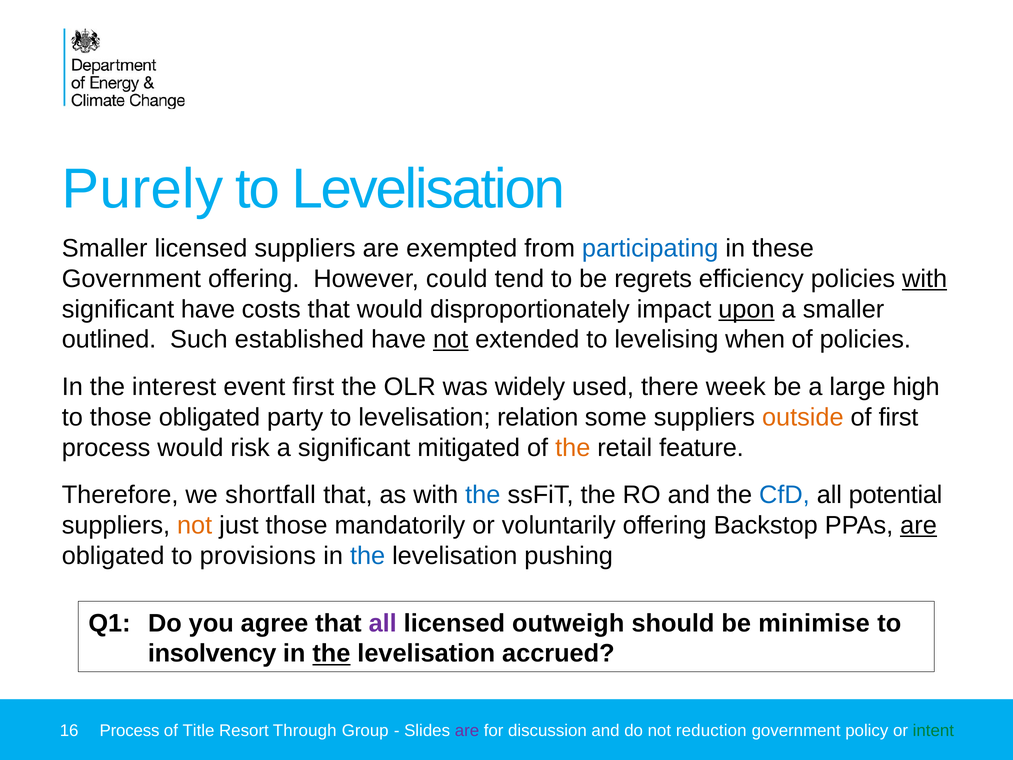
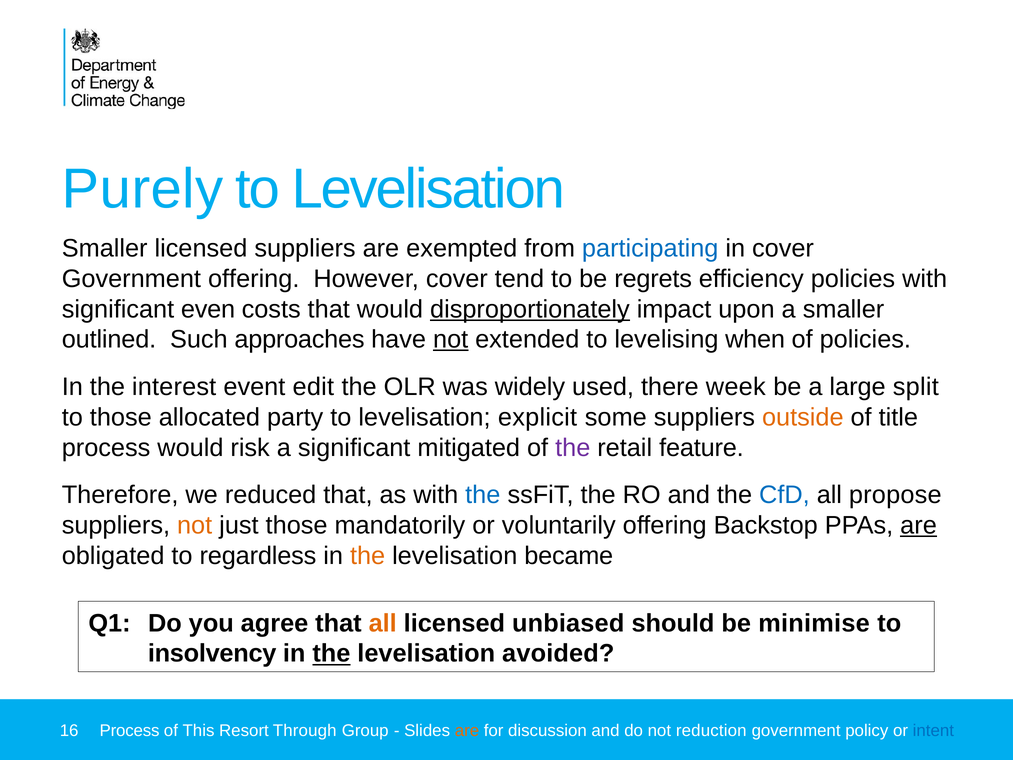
in these: these -> cover
However could: could -> cover
with at (925, 279) underline: present -> none
significant have: have -> even
disproportionately underline: none -> present
upon underline: present -> none
established: established -> approaches
event first: first -> edit
high: high -> split
those obligated: obligated -> allocated
relation: relation -> explicit
of first: first -> title
the at (573, 447) colour: orange -> purple
shortfall: shortfall -> reduced
potential: potential -> propose
provisions: provisions -> regardless
the at (368, 556) colour: blue -> orange
pushing: pushing -> became
all at (383, 623) colour: purple -> orange
outweigh: outweigh -> unbiased
accrued: accrued -> avoided
Title: Title -> This
are at (467, 730) colour: purple -> orange
intent colour: green -> blue
